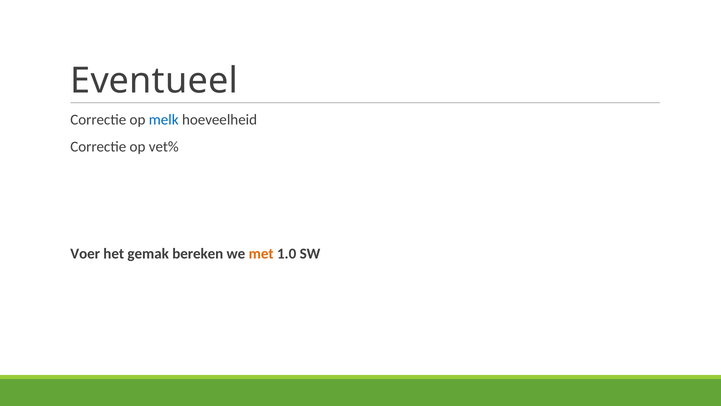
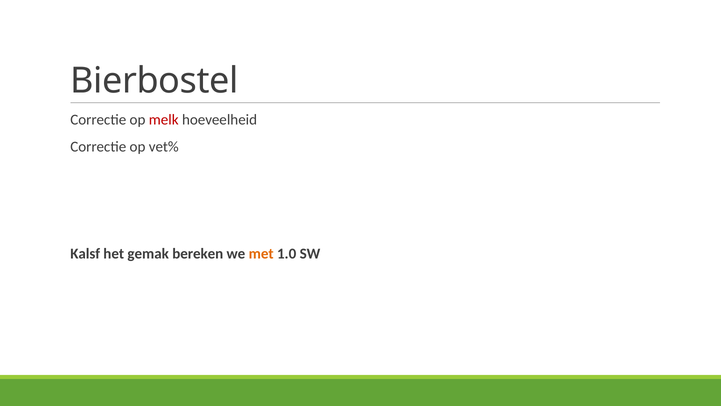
Eventueel: Eventueel -> Bierbostel
melk colour: blue -> red
Voer: Voer -> Kalsf
